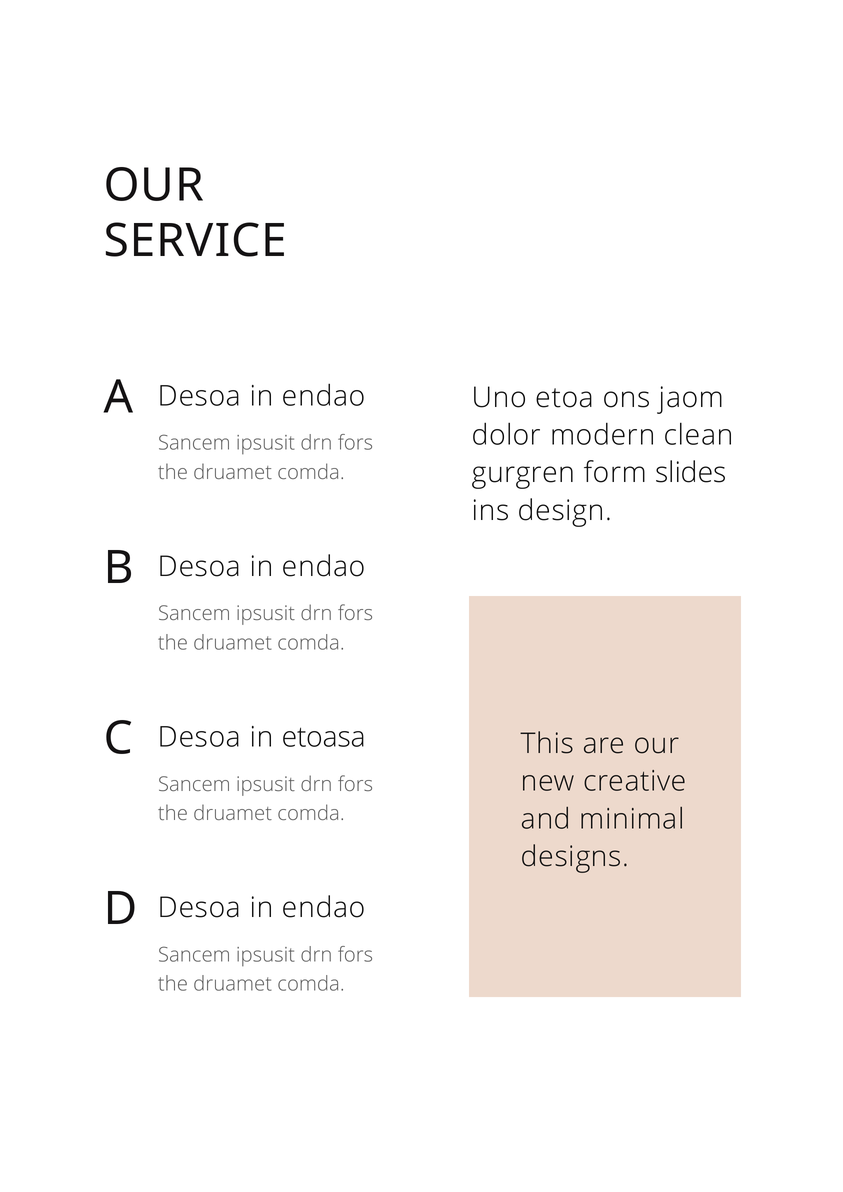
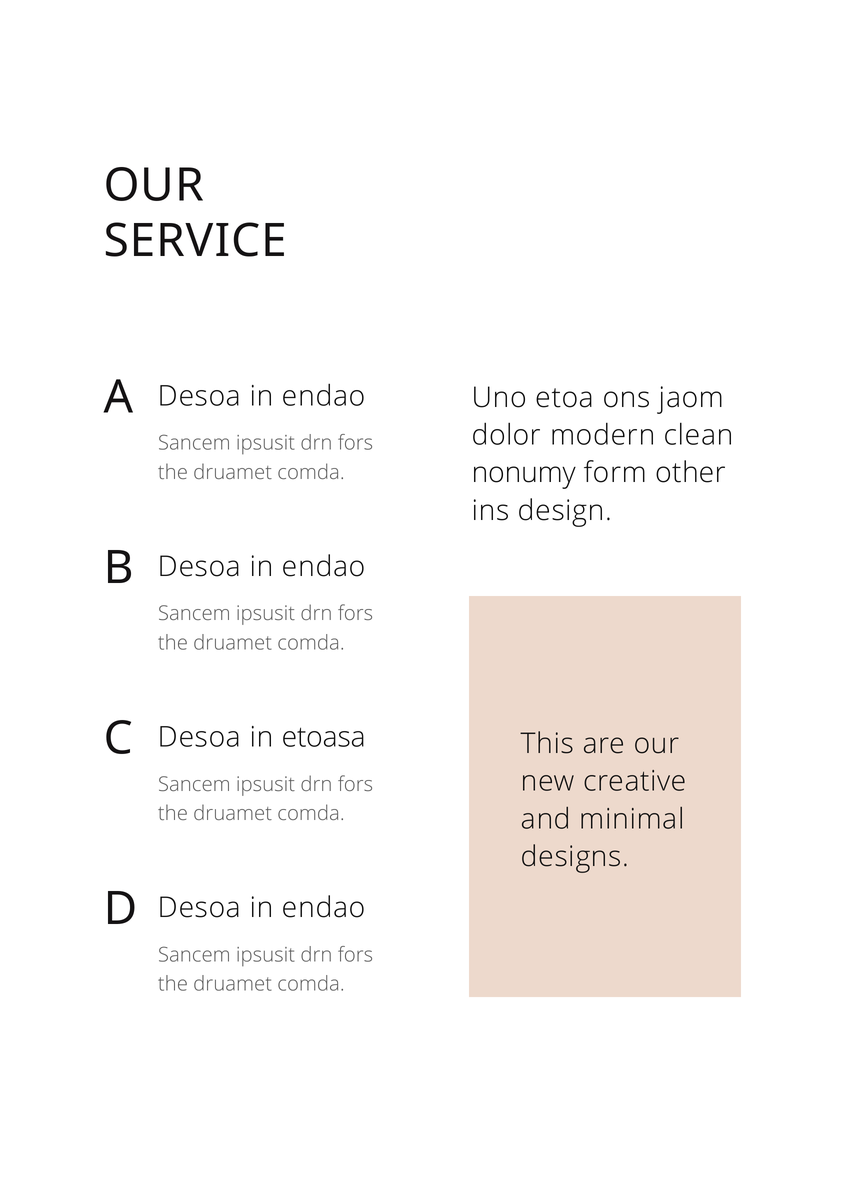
gurgren: gurgren -> nonumy
slides: slides -> other
